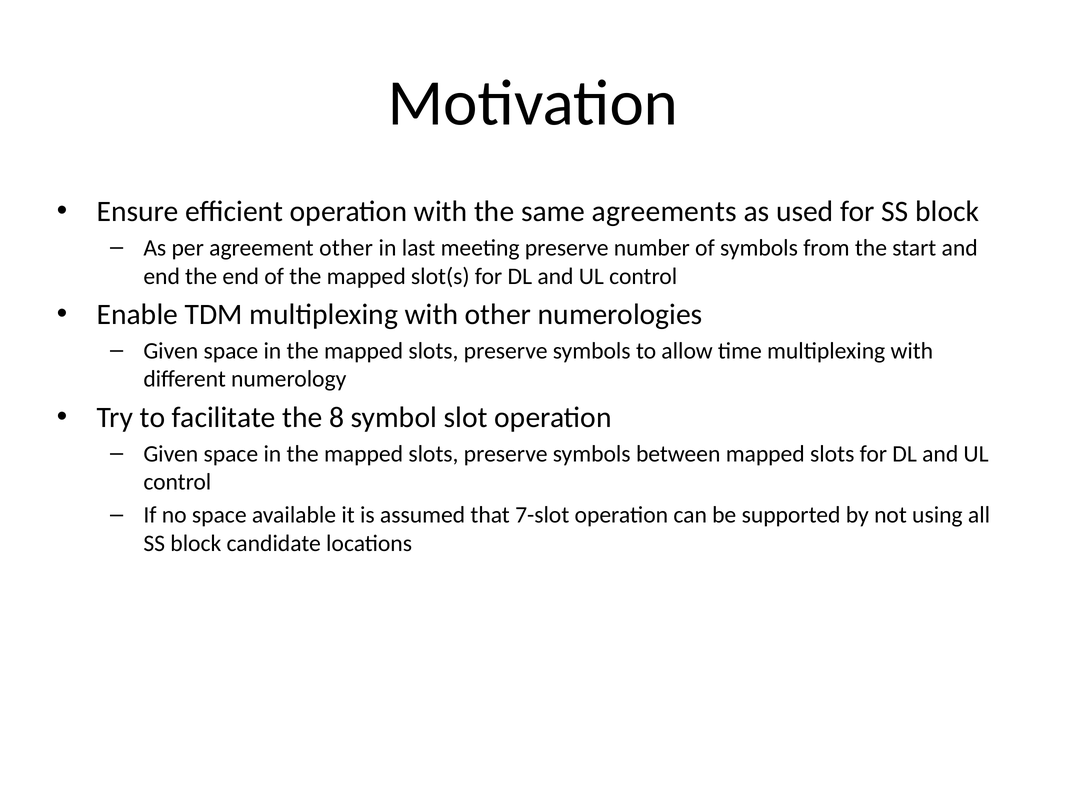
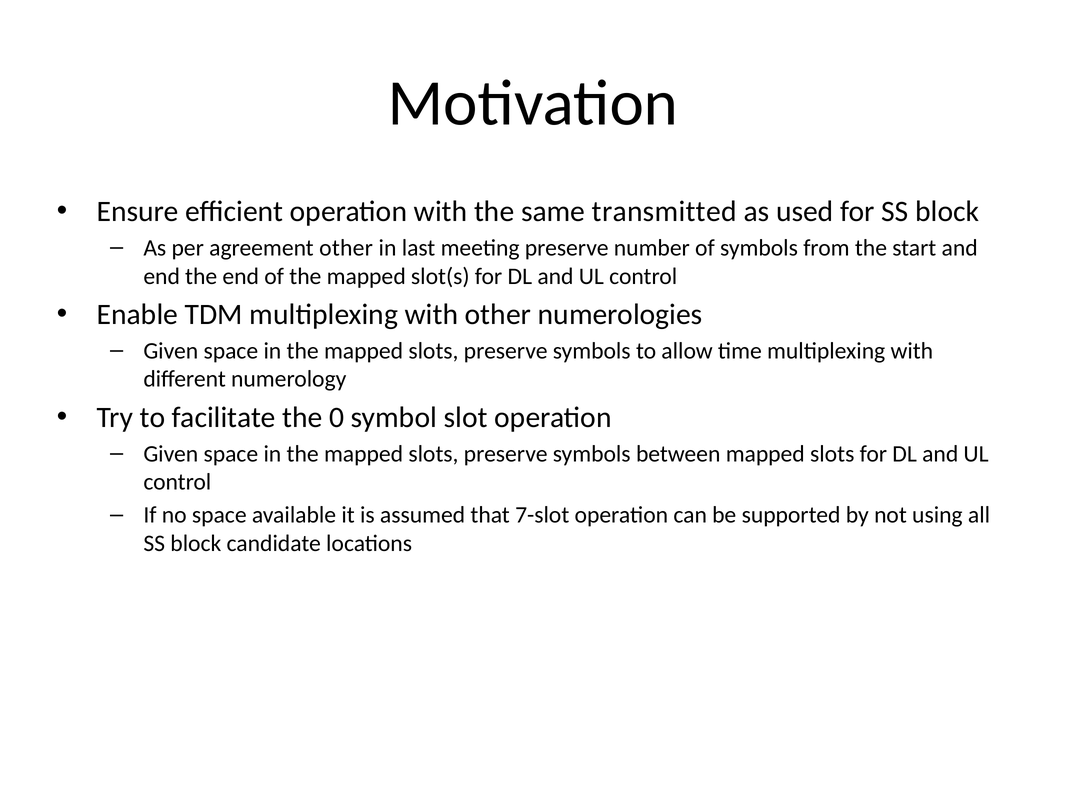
agreements: agreements -> transmitted
8: 8 -> 0
